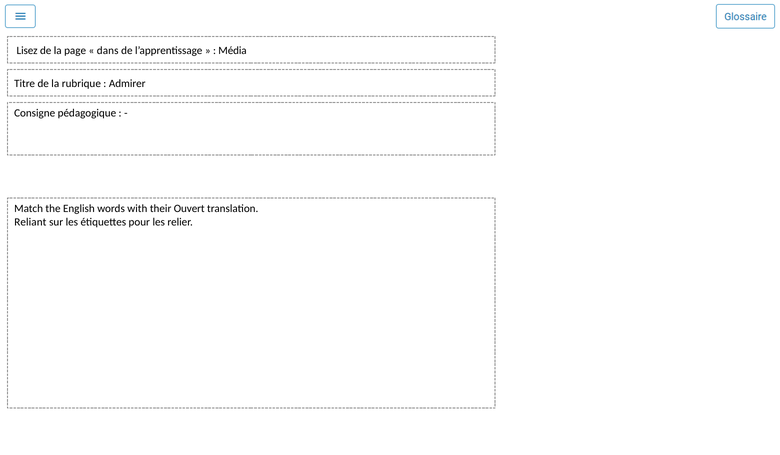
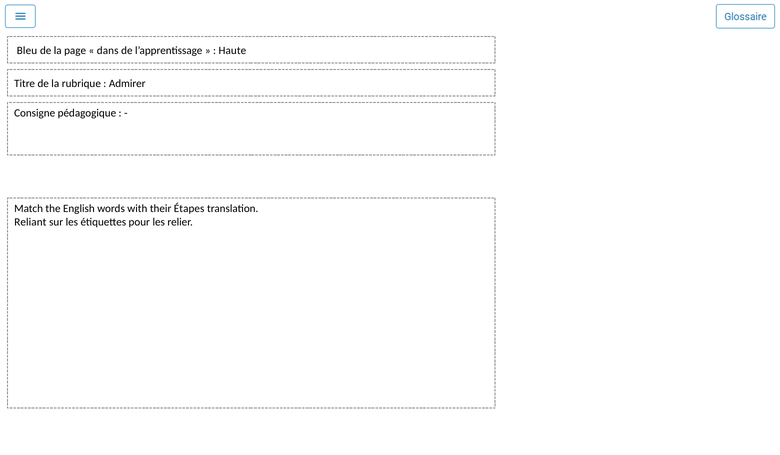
Lisez: Lisez -> Bleu
Média: Média -> Haute
Ouvert: Ouvert -> Étapes
